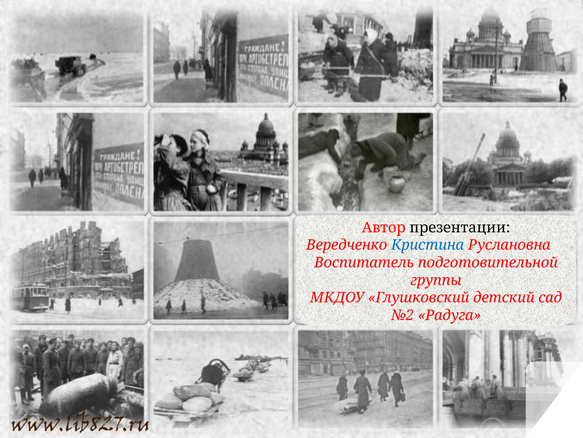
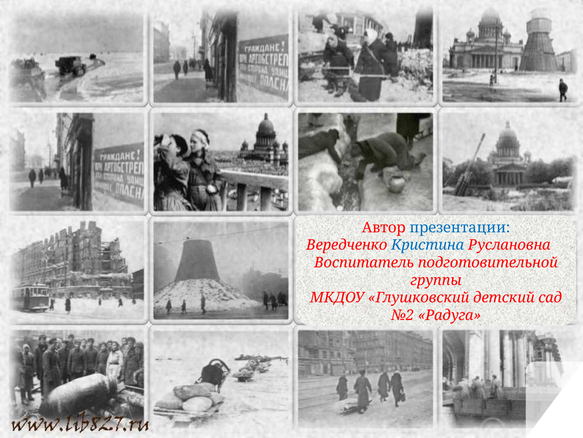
презентации colour: black -> blue
